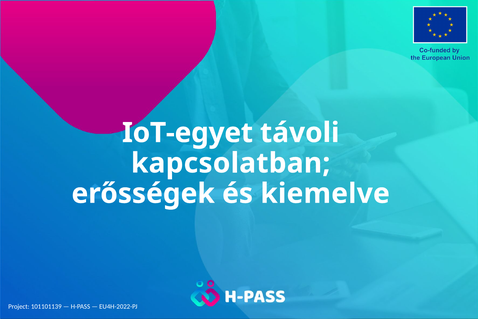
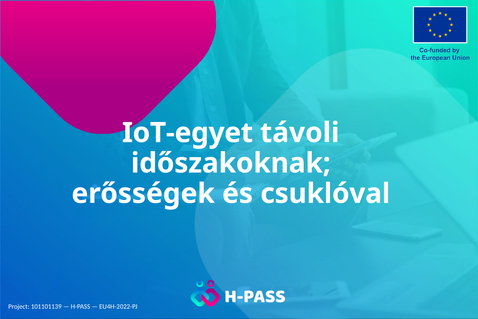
kapcsolatban: kapcsolatban -> időszakoknak
kiemelve: kiemelve -> csuklóval
